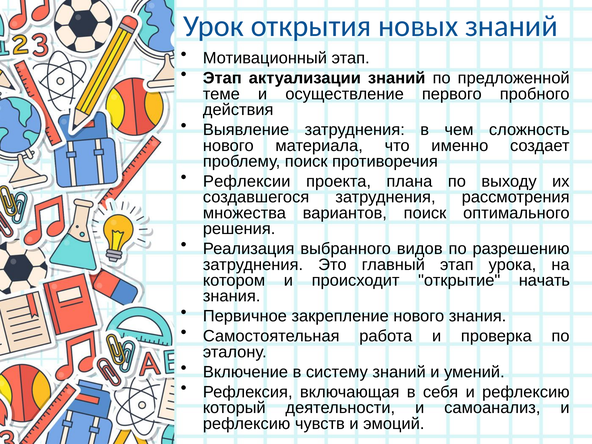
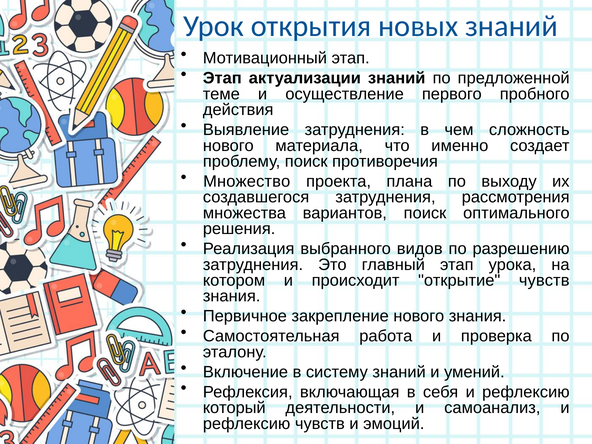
Рефлексии: Рефлексии -> Множество
открытие начать: начать -> чувств
